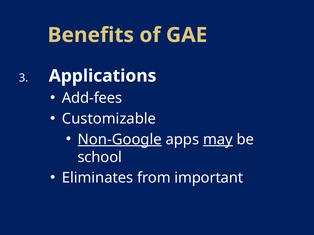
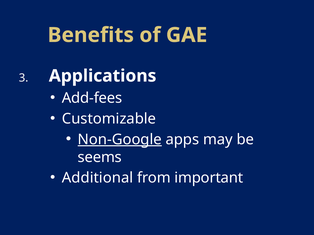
may underline: present -> none
school: school -> seems
Eliminates: Eliminates -> Additional
